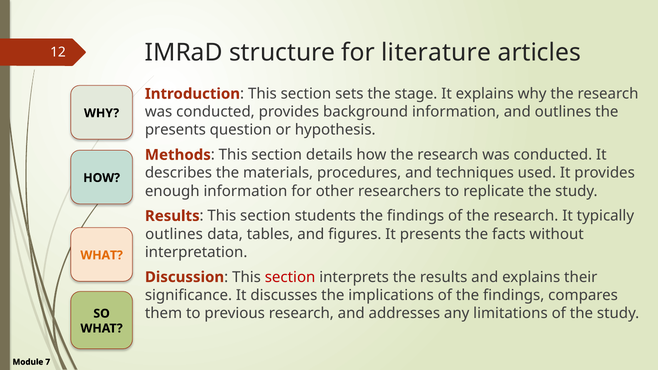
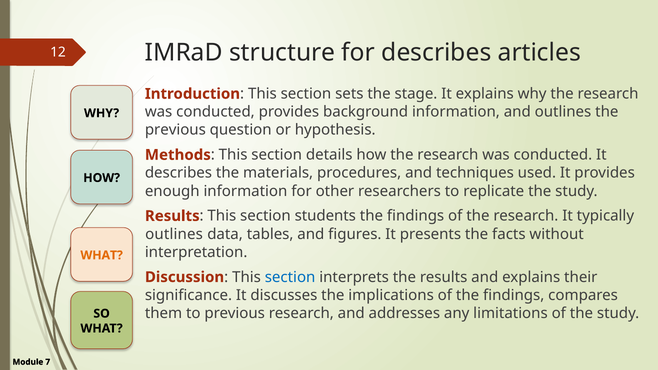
for literature: literature -> describes
presents at (175, 130): presents -> previous
section at (290, 277) colour: red -> blue
